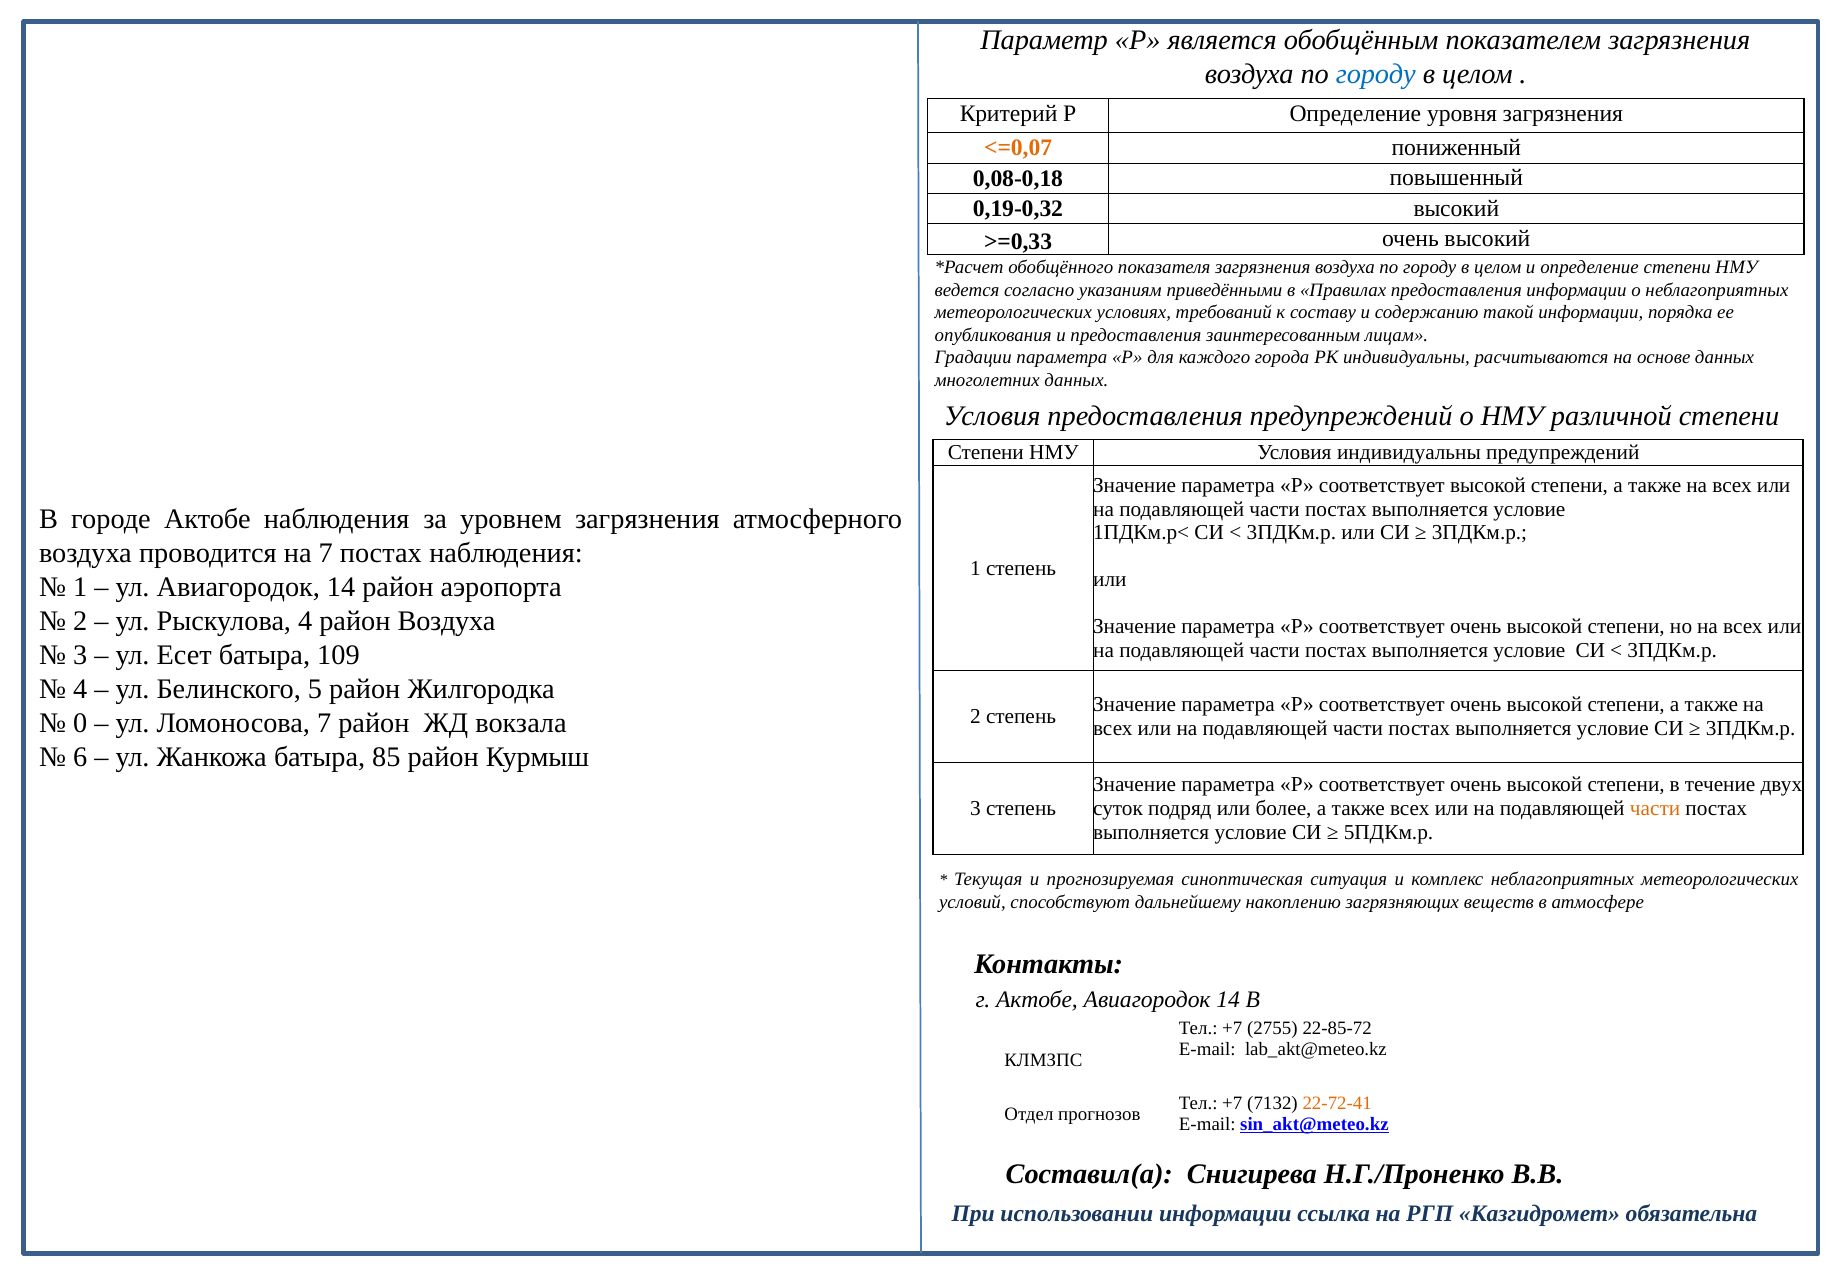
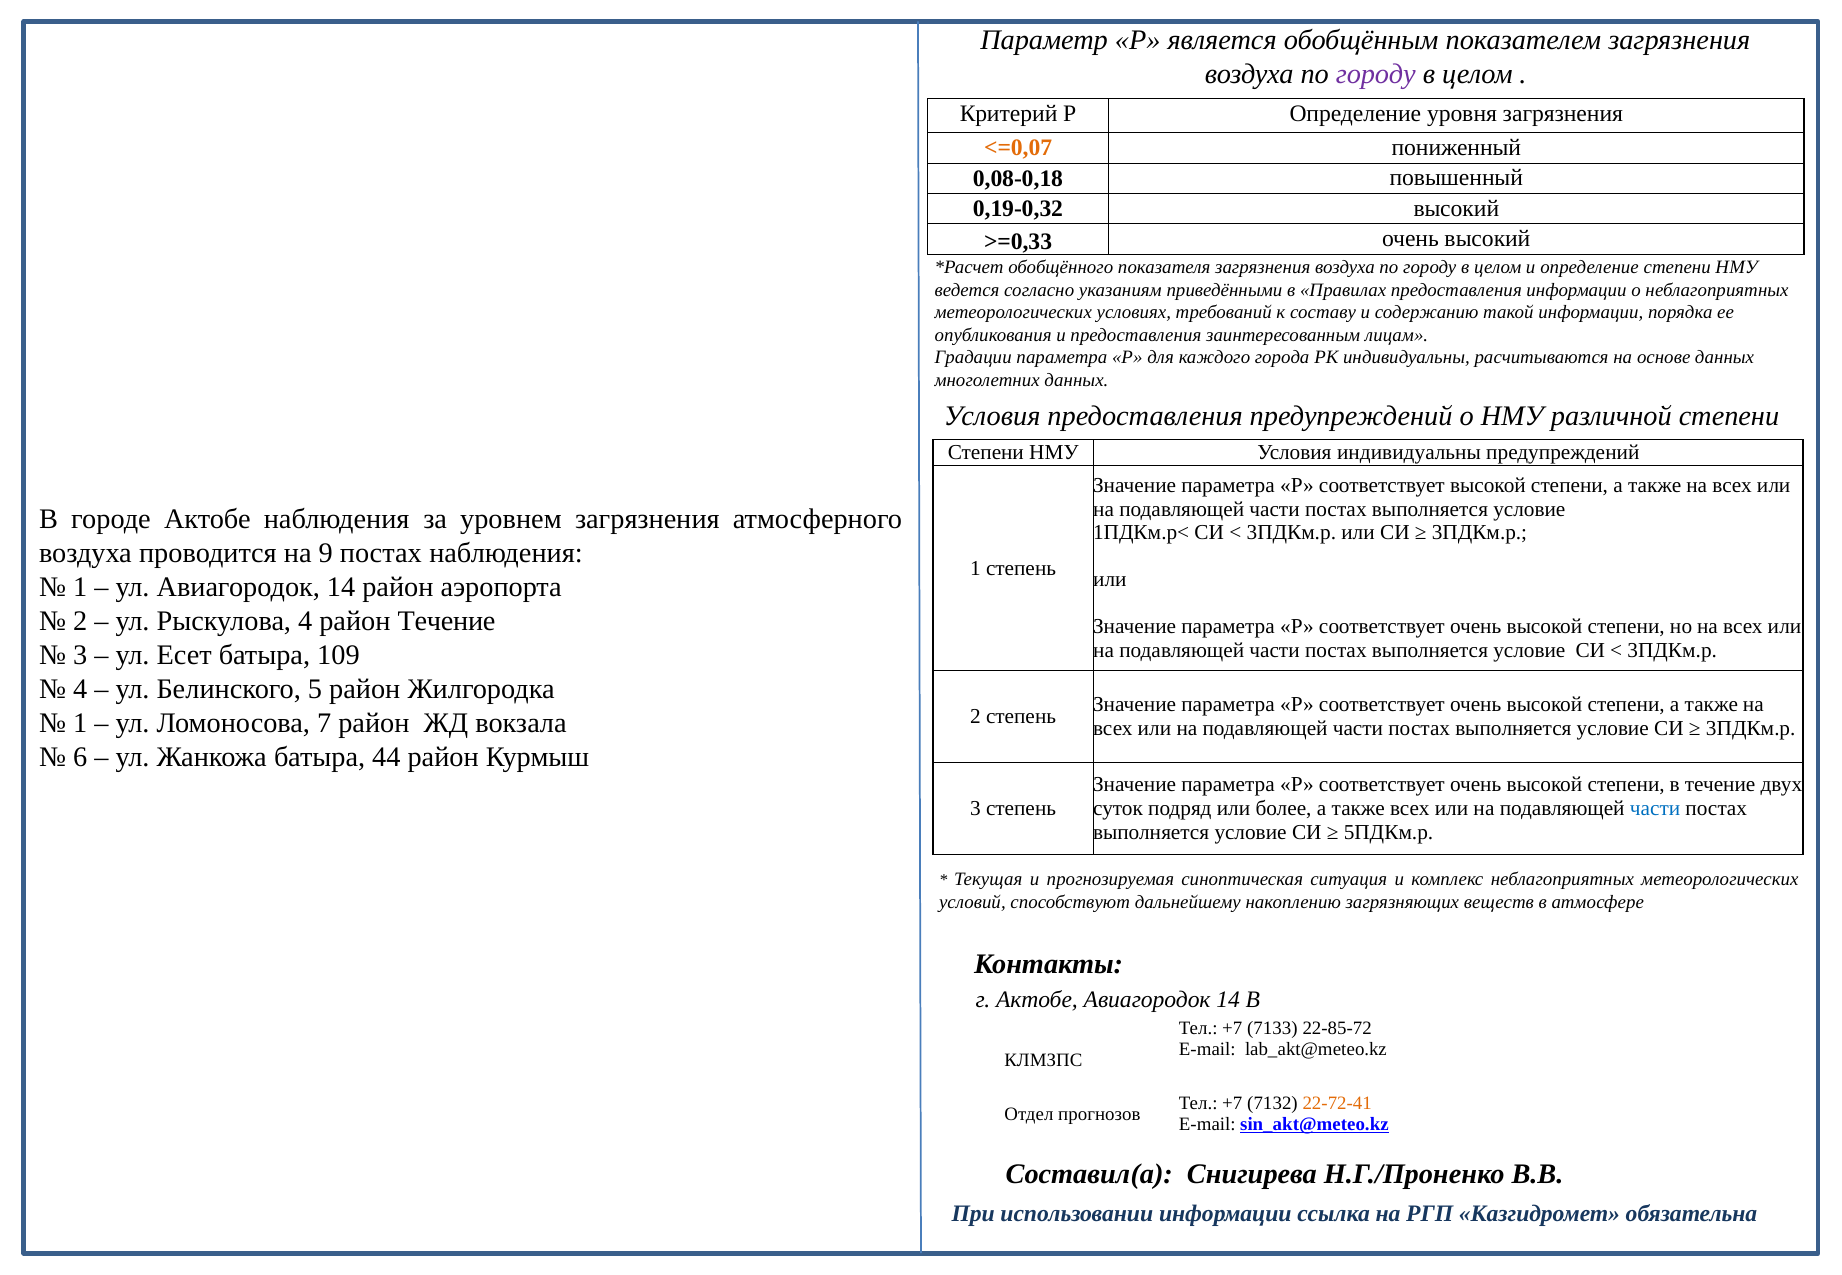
городу at (1376, 74) colour: blue -> purple
на 7: 7 -> 9
район Воздуха: Воздуха -> Течение
0 at (80, 723): 0 -> 1
85: 85 -> 44
части at (1655, 809) colour: orange -> blue
2755: 2755 -> 7133
